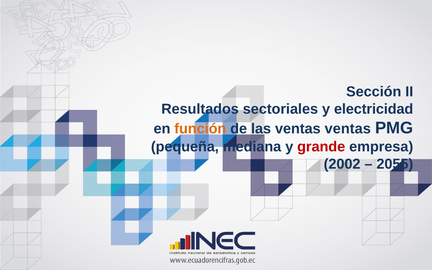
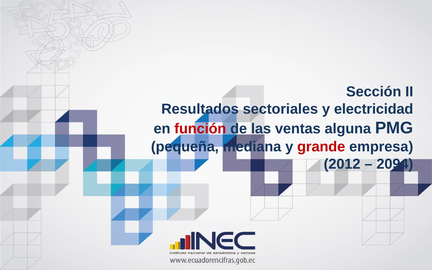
función colour: orange -> red
ventas ventas: ventas -> alguna
2002: 2002 -> 2012
2055: 2055 -> 2094
